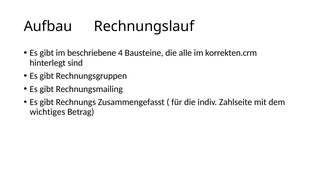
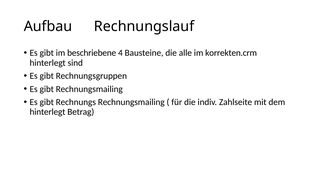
Rechnungs Zusammengefasst: Zusammengefasst -> Rechnungsmailing
wichtiges at (47, 112): wichtiges -> hinterlegt
